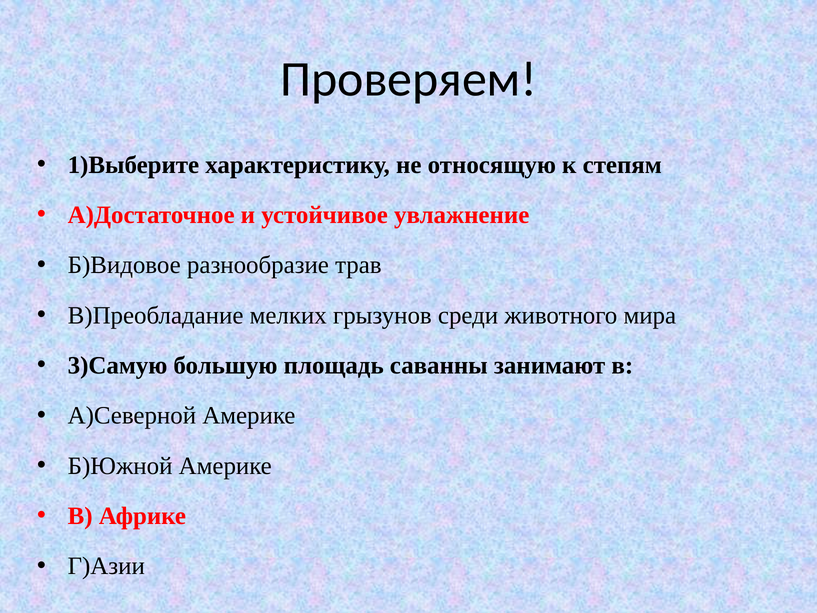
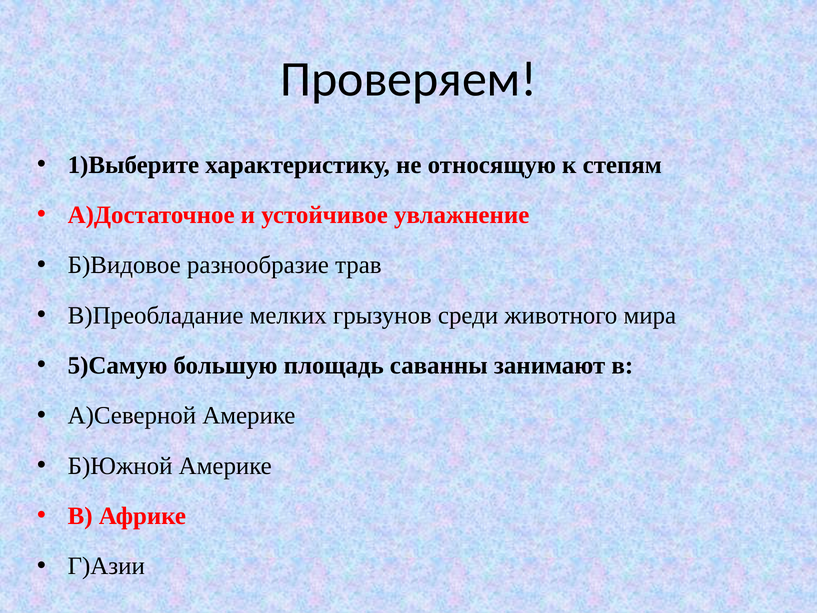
3)Самую: 3)Самую -> 5)Самую
